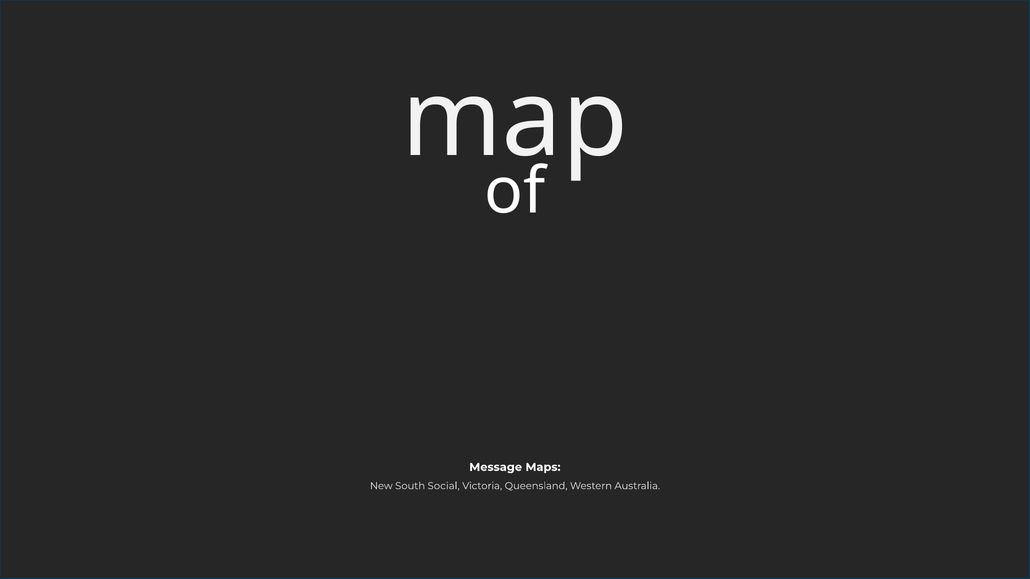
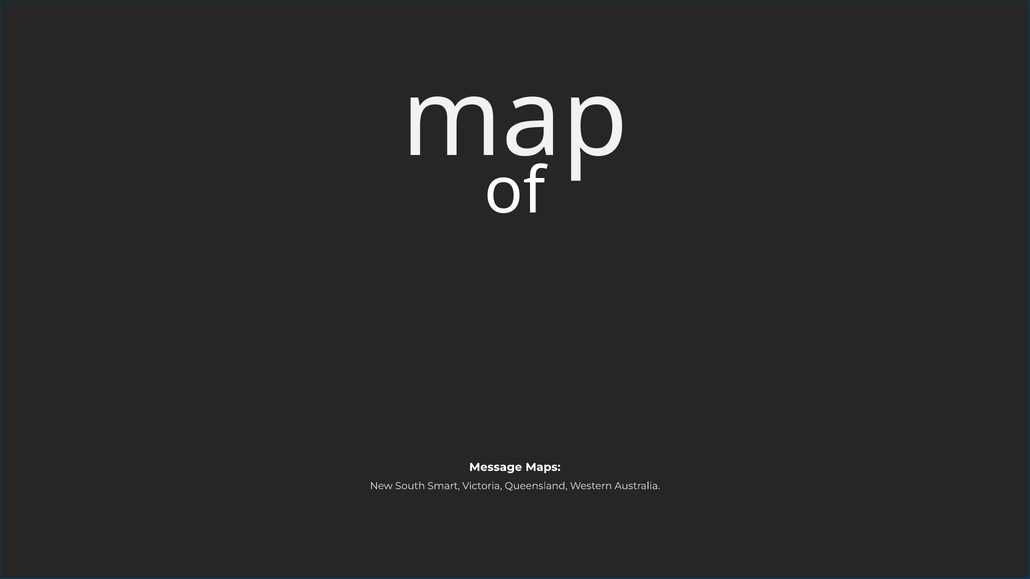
Social: Social -> Smart
